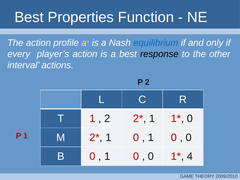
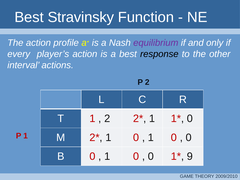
Properties: Properties -> Stravinsky
equilibrium colour: blue -> purple
4: 4 -> 9
